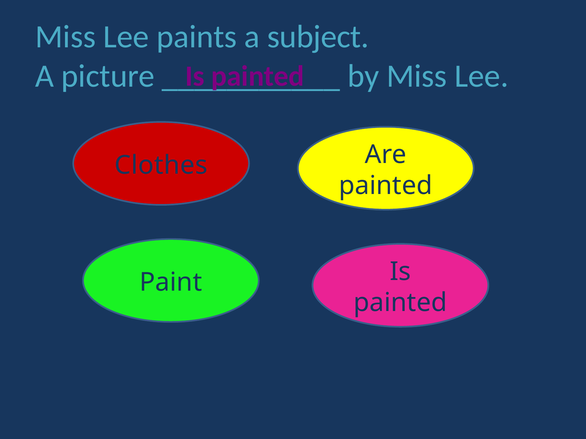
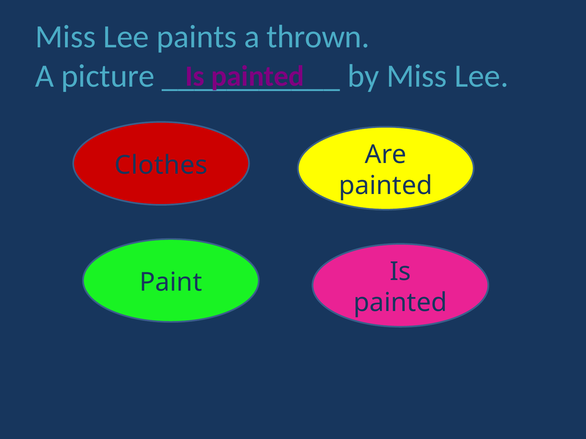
subject: subject -> thrown
